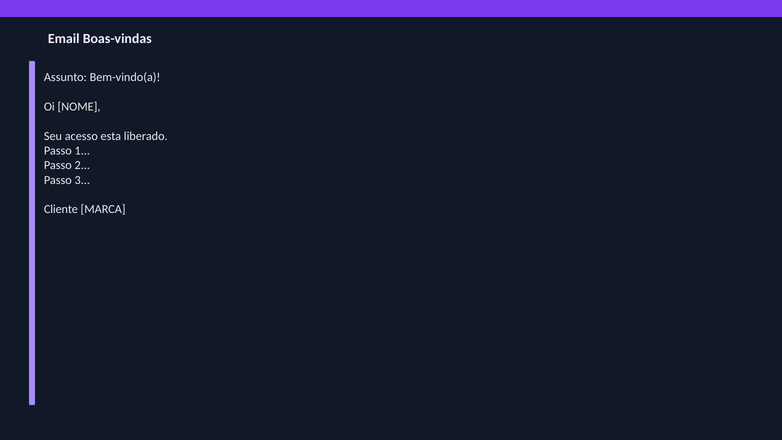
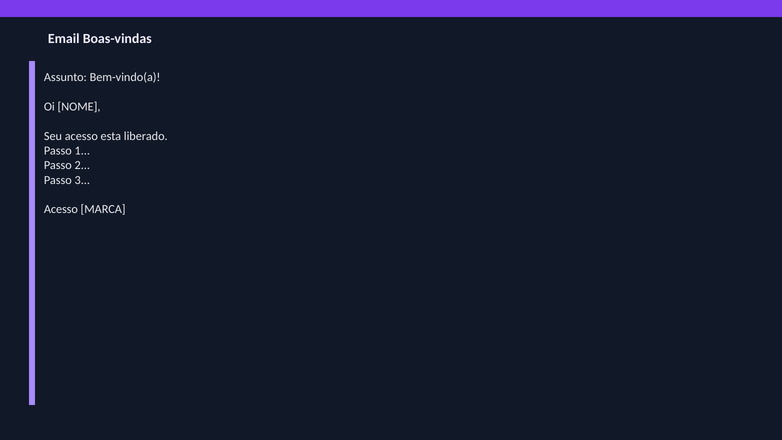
Cliente at (61, 209): Cliente -> Acesso
